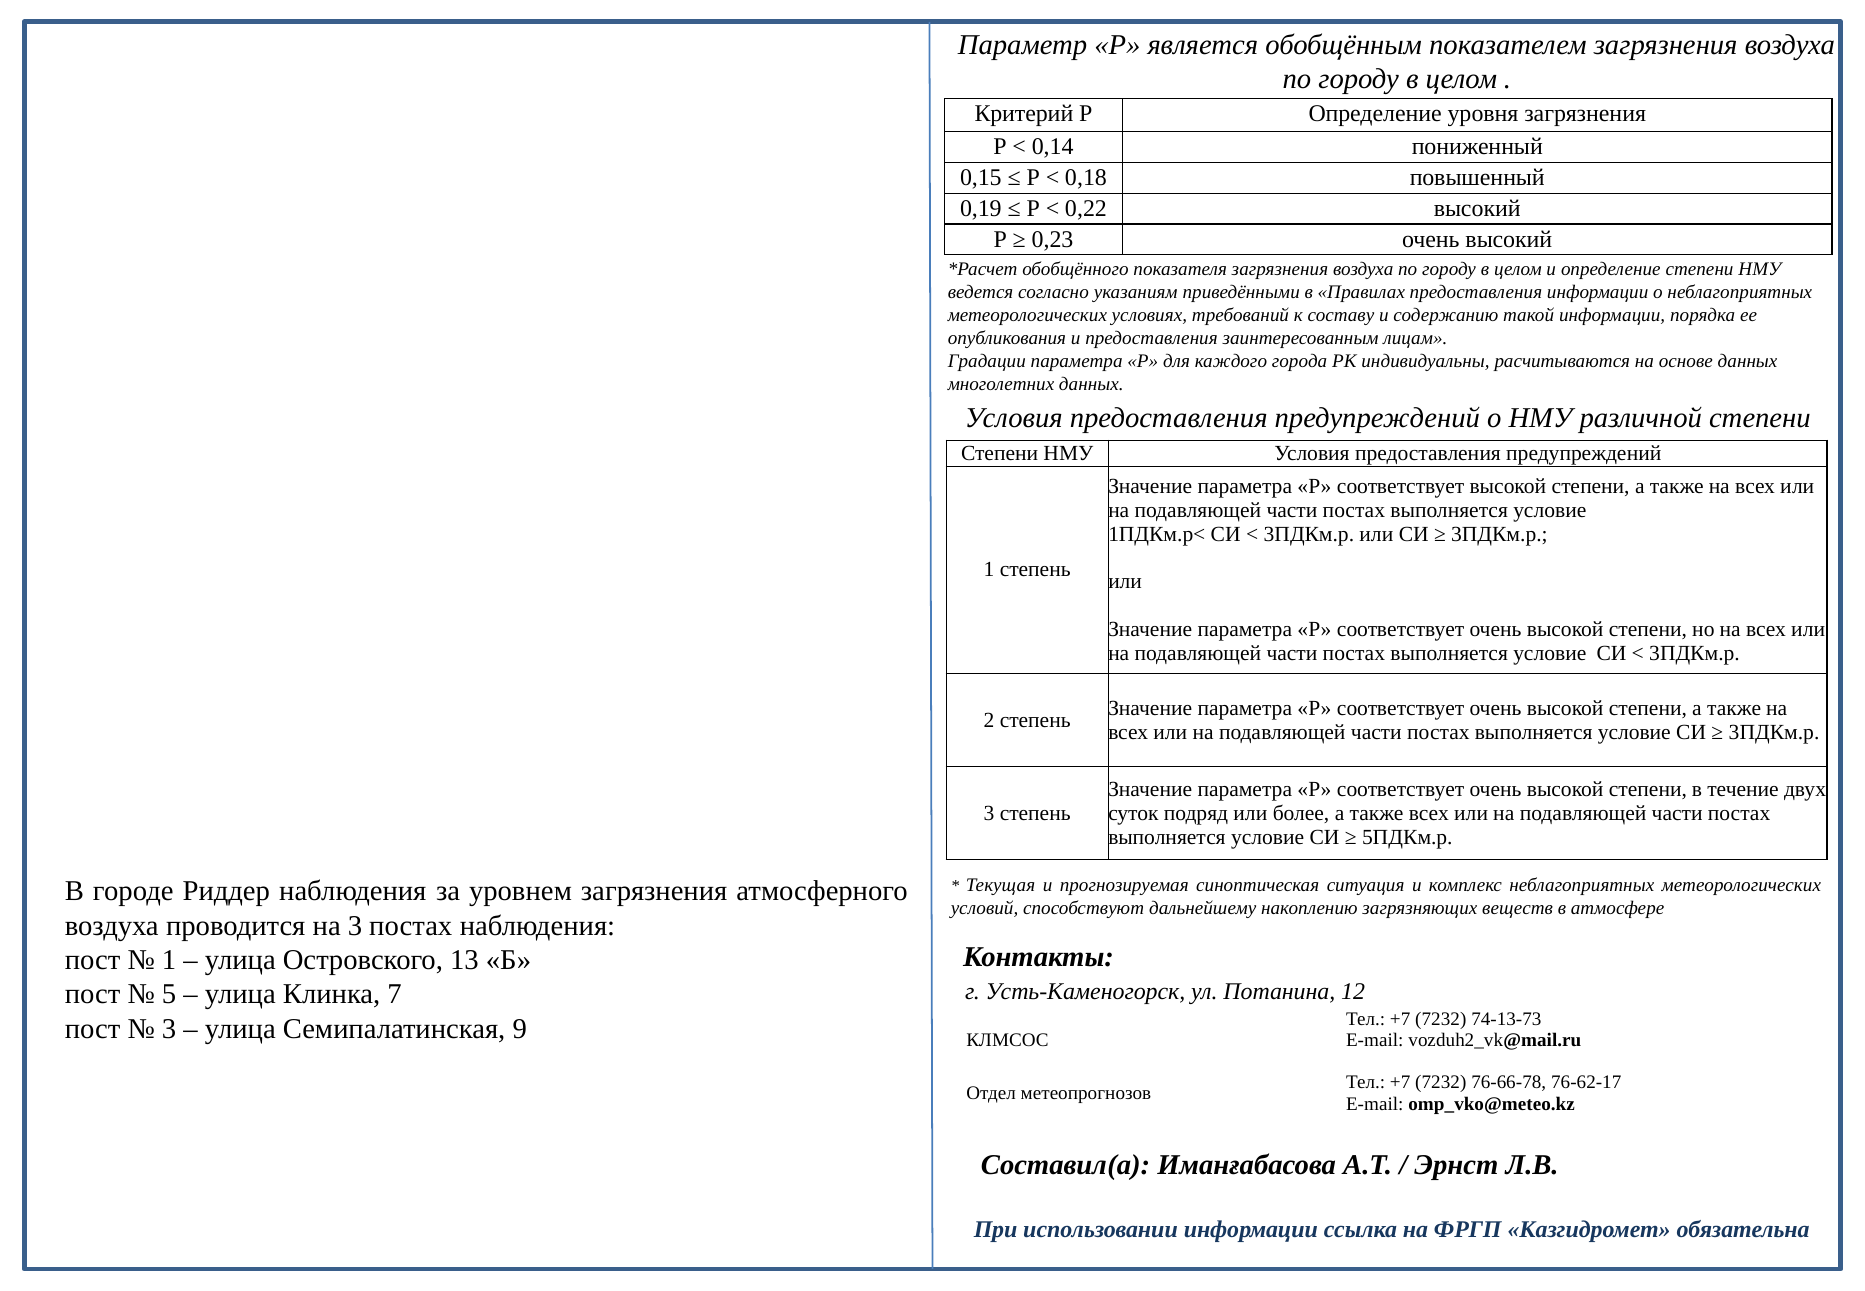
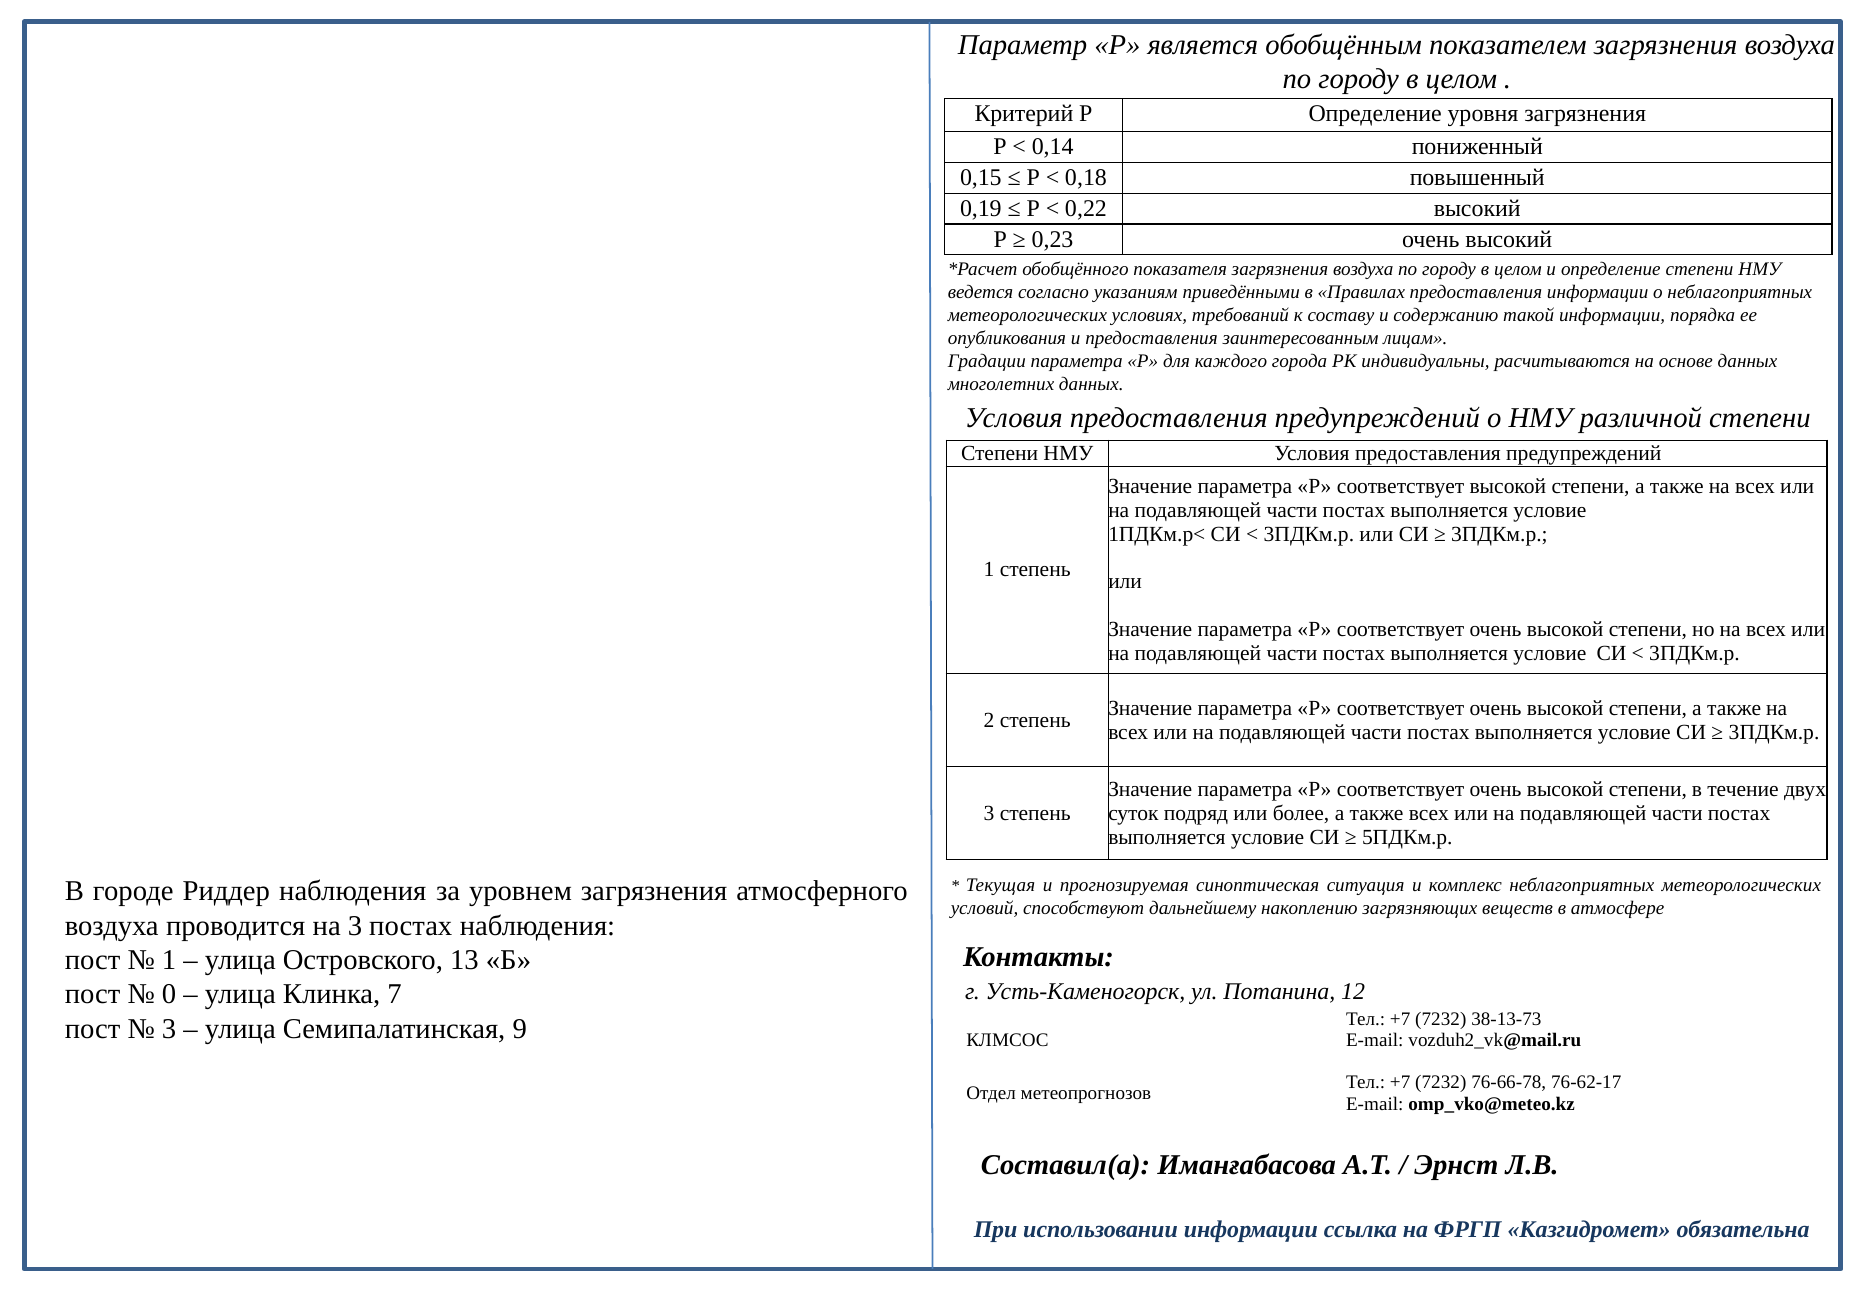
5: 5 -> 0
74-13-73: 74-13-73 -> 38-13-73
